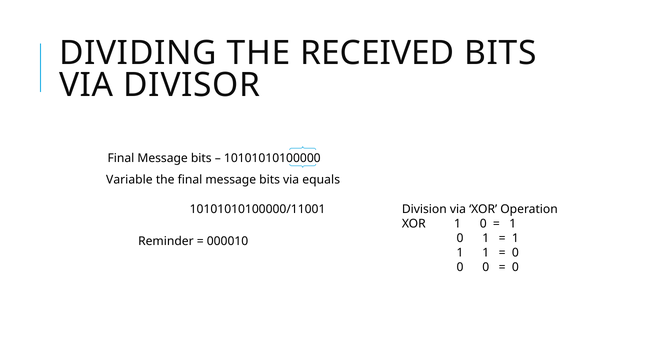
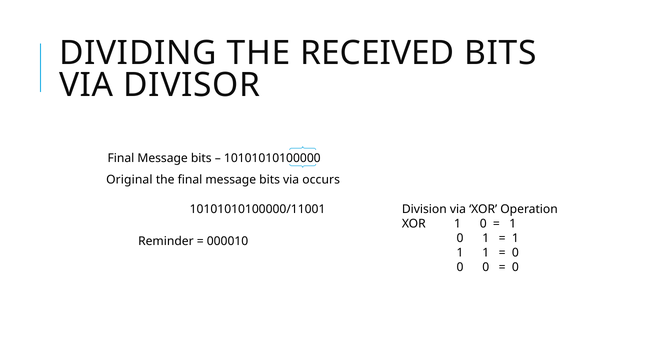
Variable: Variable -> Original
equals: equals -> occurs
